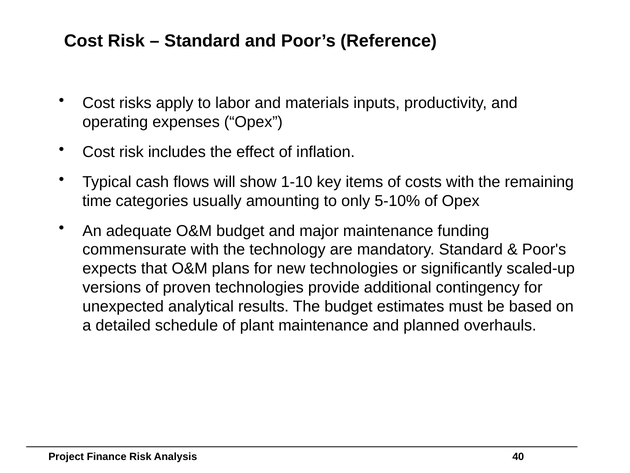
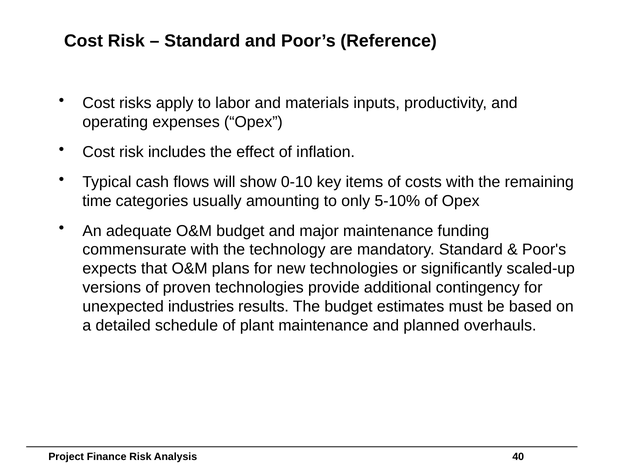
1-10: 1-10 -> 0-10
analytical: analytical -> industries
